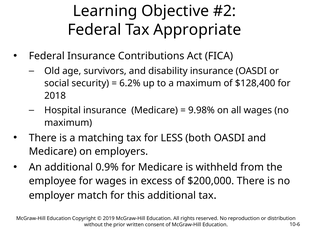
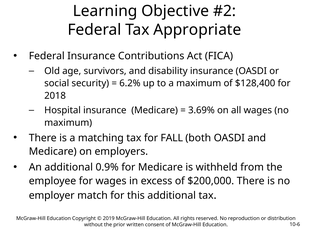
9.98%: 9.98% -> 3.69%
LESS: LESS -> FALL
